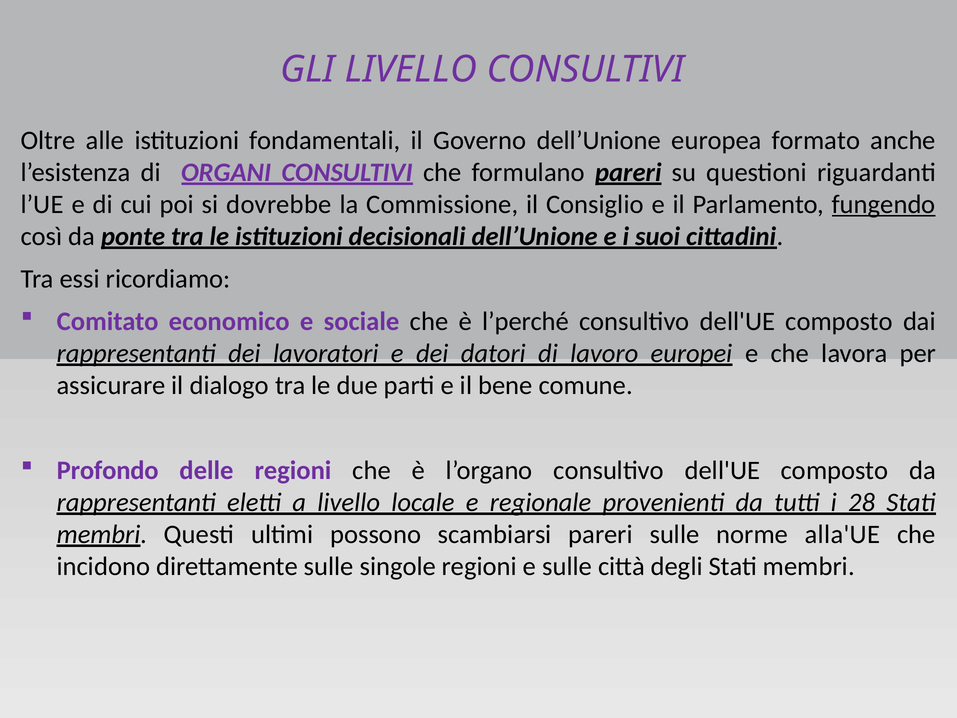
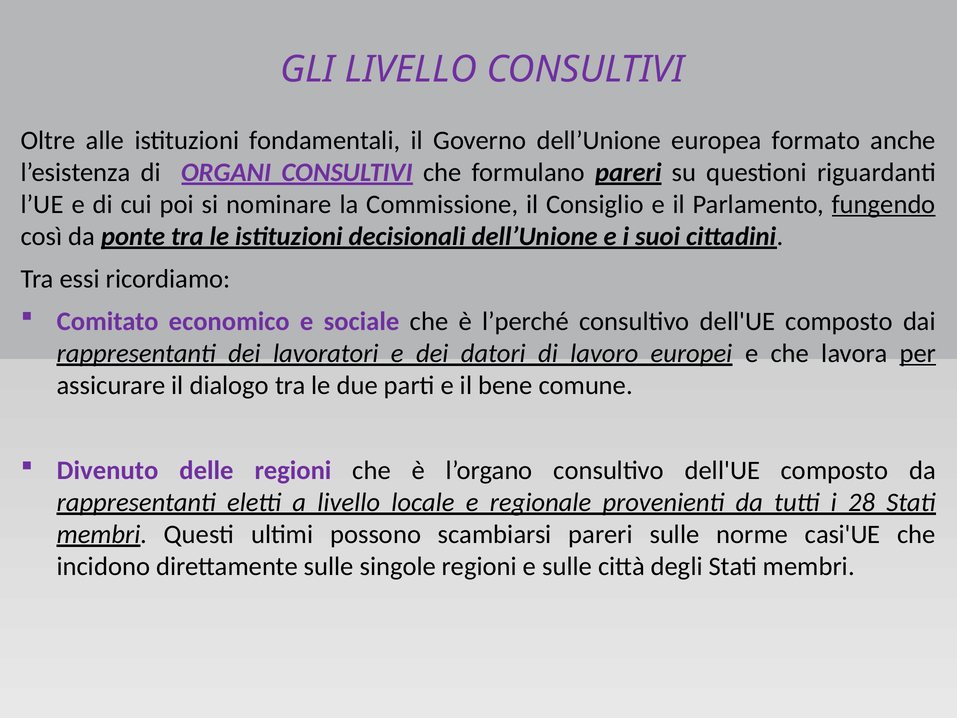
dovrebbe: dovrebbe -> nominare
per underline: none -> present
Profondo: Profondo -> Divenuto
alla'UE: alla'UE -> casi'UE
